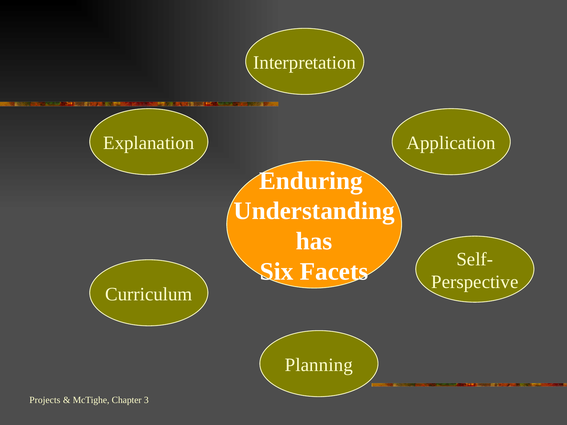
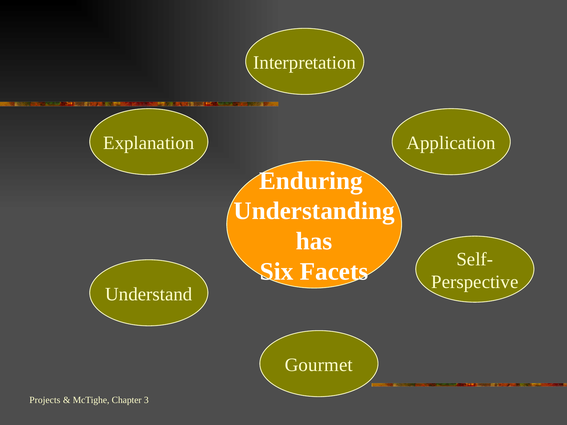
Curriculum: Curriculum -> Understand
Planning: Planning -> Gourmet
